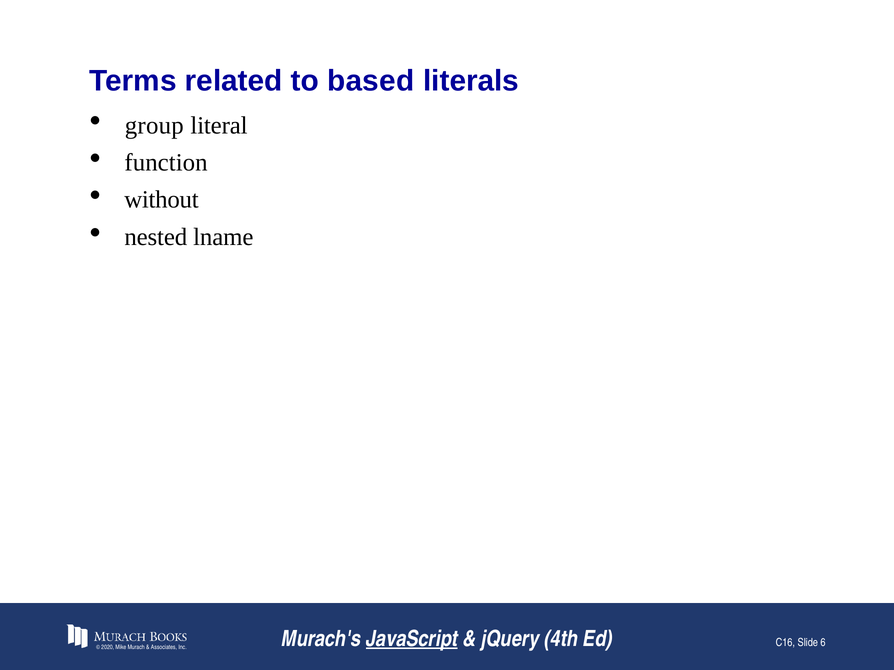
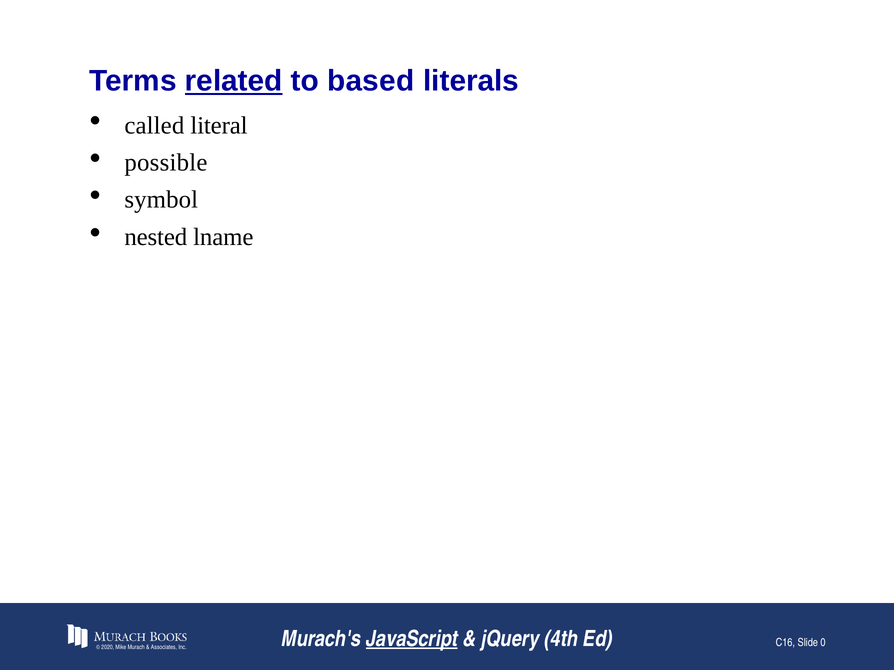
related underline: none -> present
group: group -> called
function: function -> possible
without: without -> symbol
6: 6 -> 0
